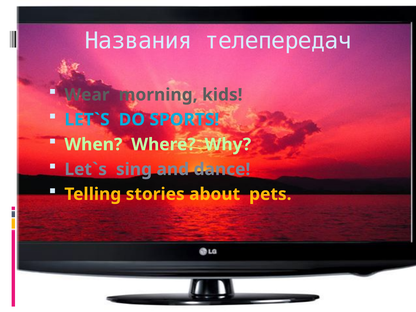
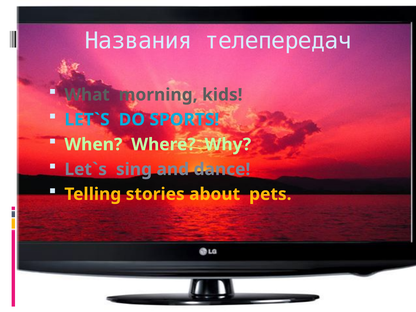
Wear: Wear -> What
